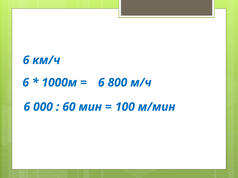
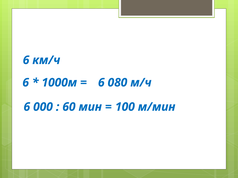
800: 800 -> 080
